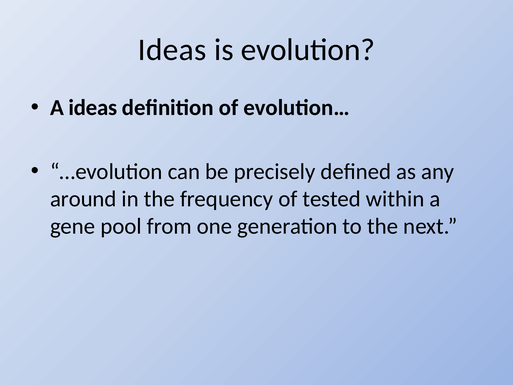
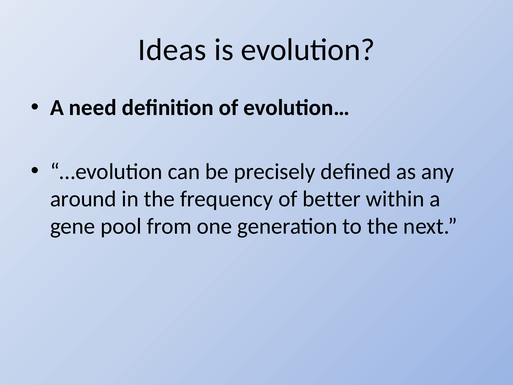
A ideas: ideas -> need
tested: tested -> better
